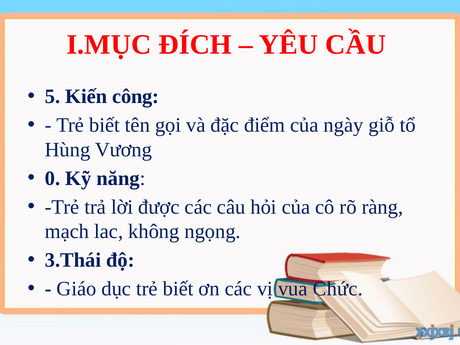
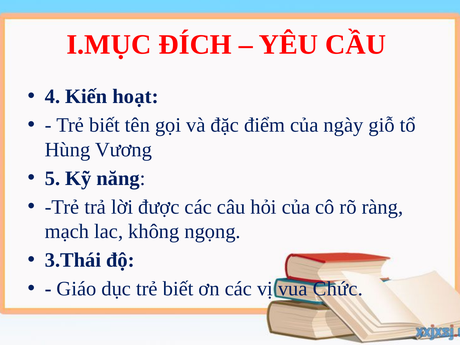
5: 5 -> 4
công: công -> hoạt
0: 0 -> 5
